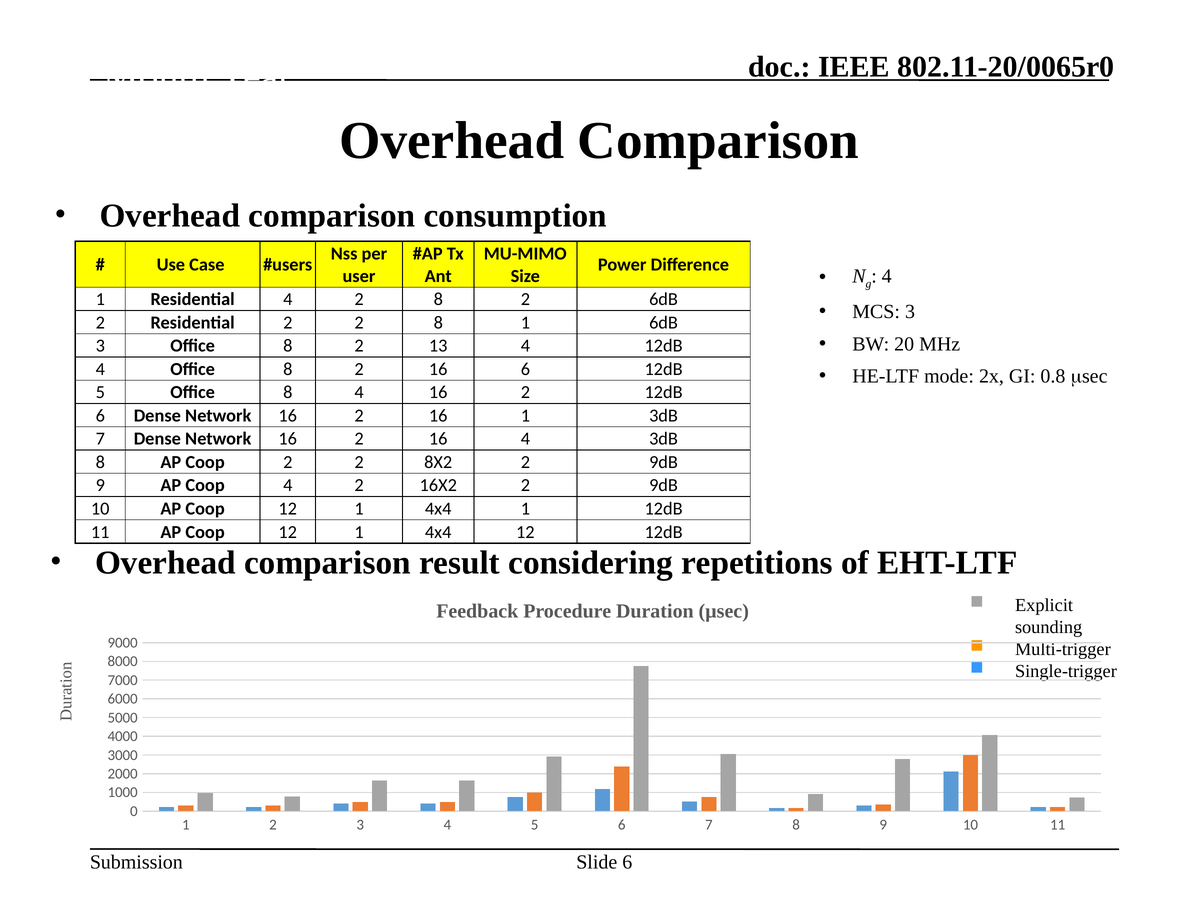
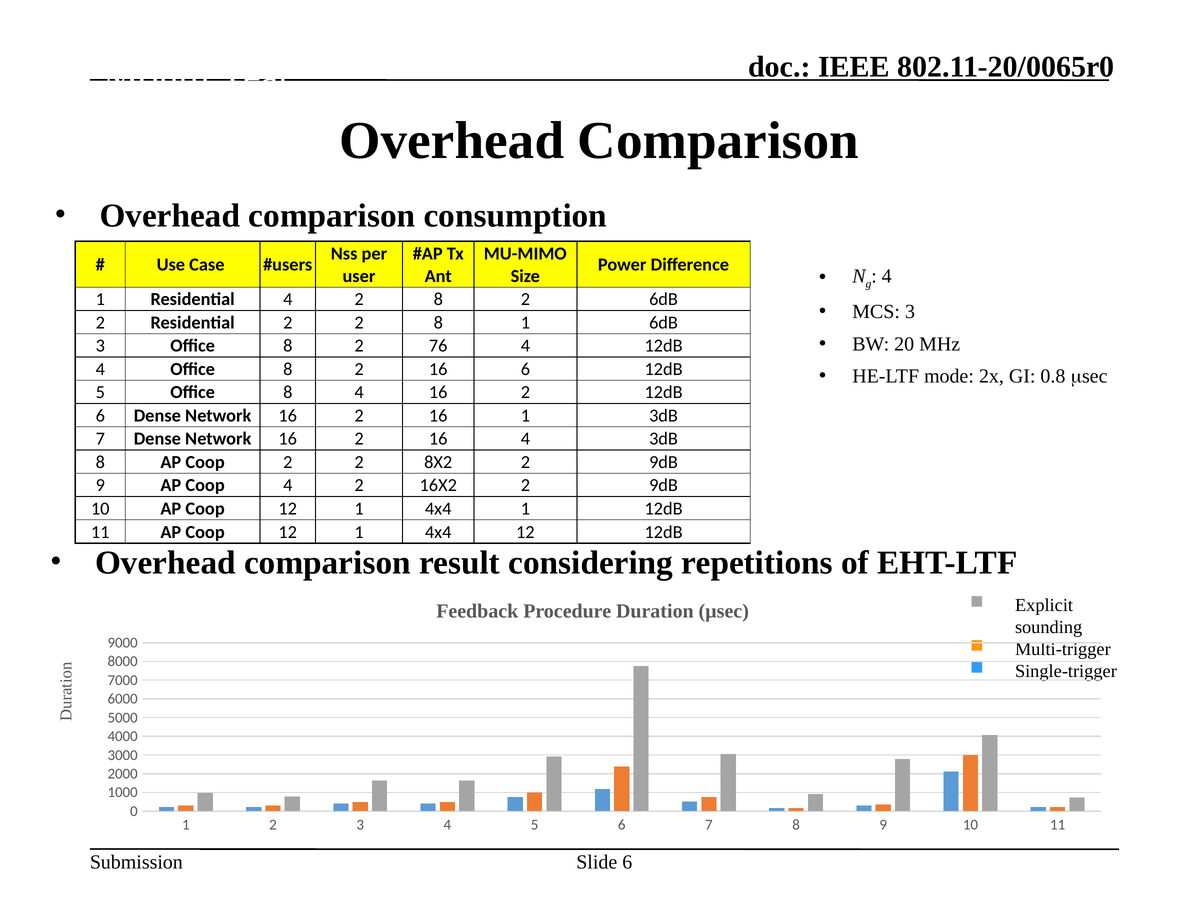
13: 13 -> 76
